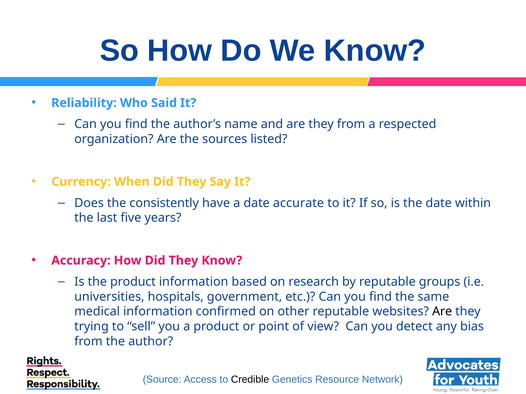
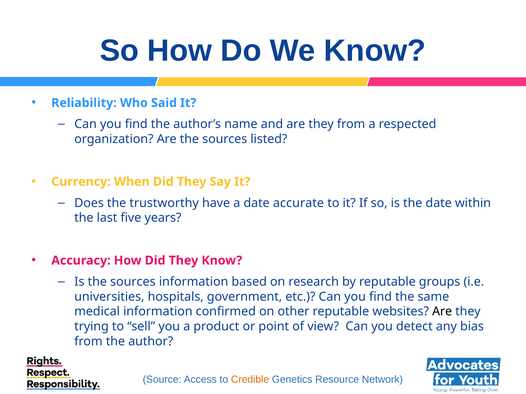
consistently: consistently -> trustworthy
Is the product: product -> sources
Credible colour: black -> orange
